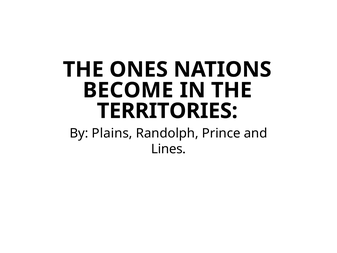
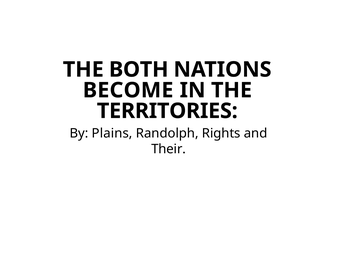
ONES: ONES -> BOTH
Prince: Prince -> Rights
Lines: Lines -> Their
